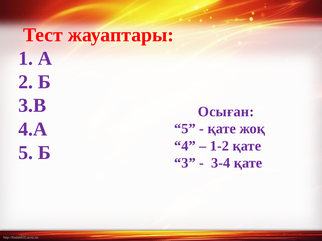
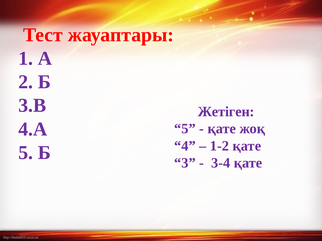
Осыған: Осыған -> Жетіген
